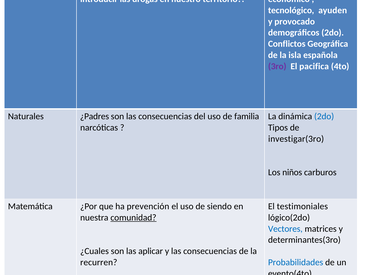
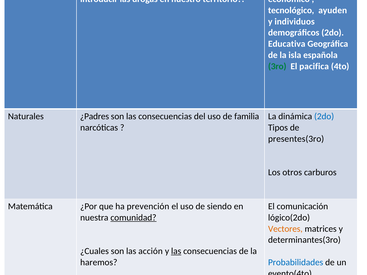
provocado: provocado -> individuos
Conflictos: Conflictos -> Educativa
3ro colour: purple -> green
investigar(3ro: investigar(3ro -> presentes(3ro
niños: niños -> otros
testimoniales: testimoniales -> comunicación
Vectores colour: blue -> orange
aplicar: aplicar -> acción
las at (176, 251) underline: none -> present
recurren: recurren -> haremos
